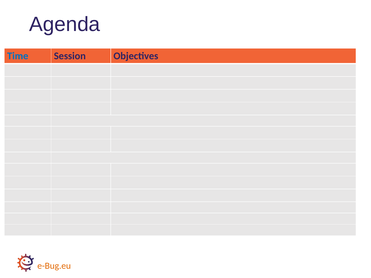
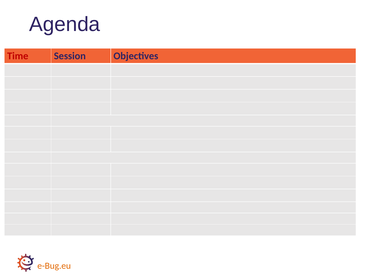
Time colour: blue -> red
